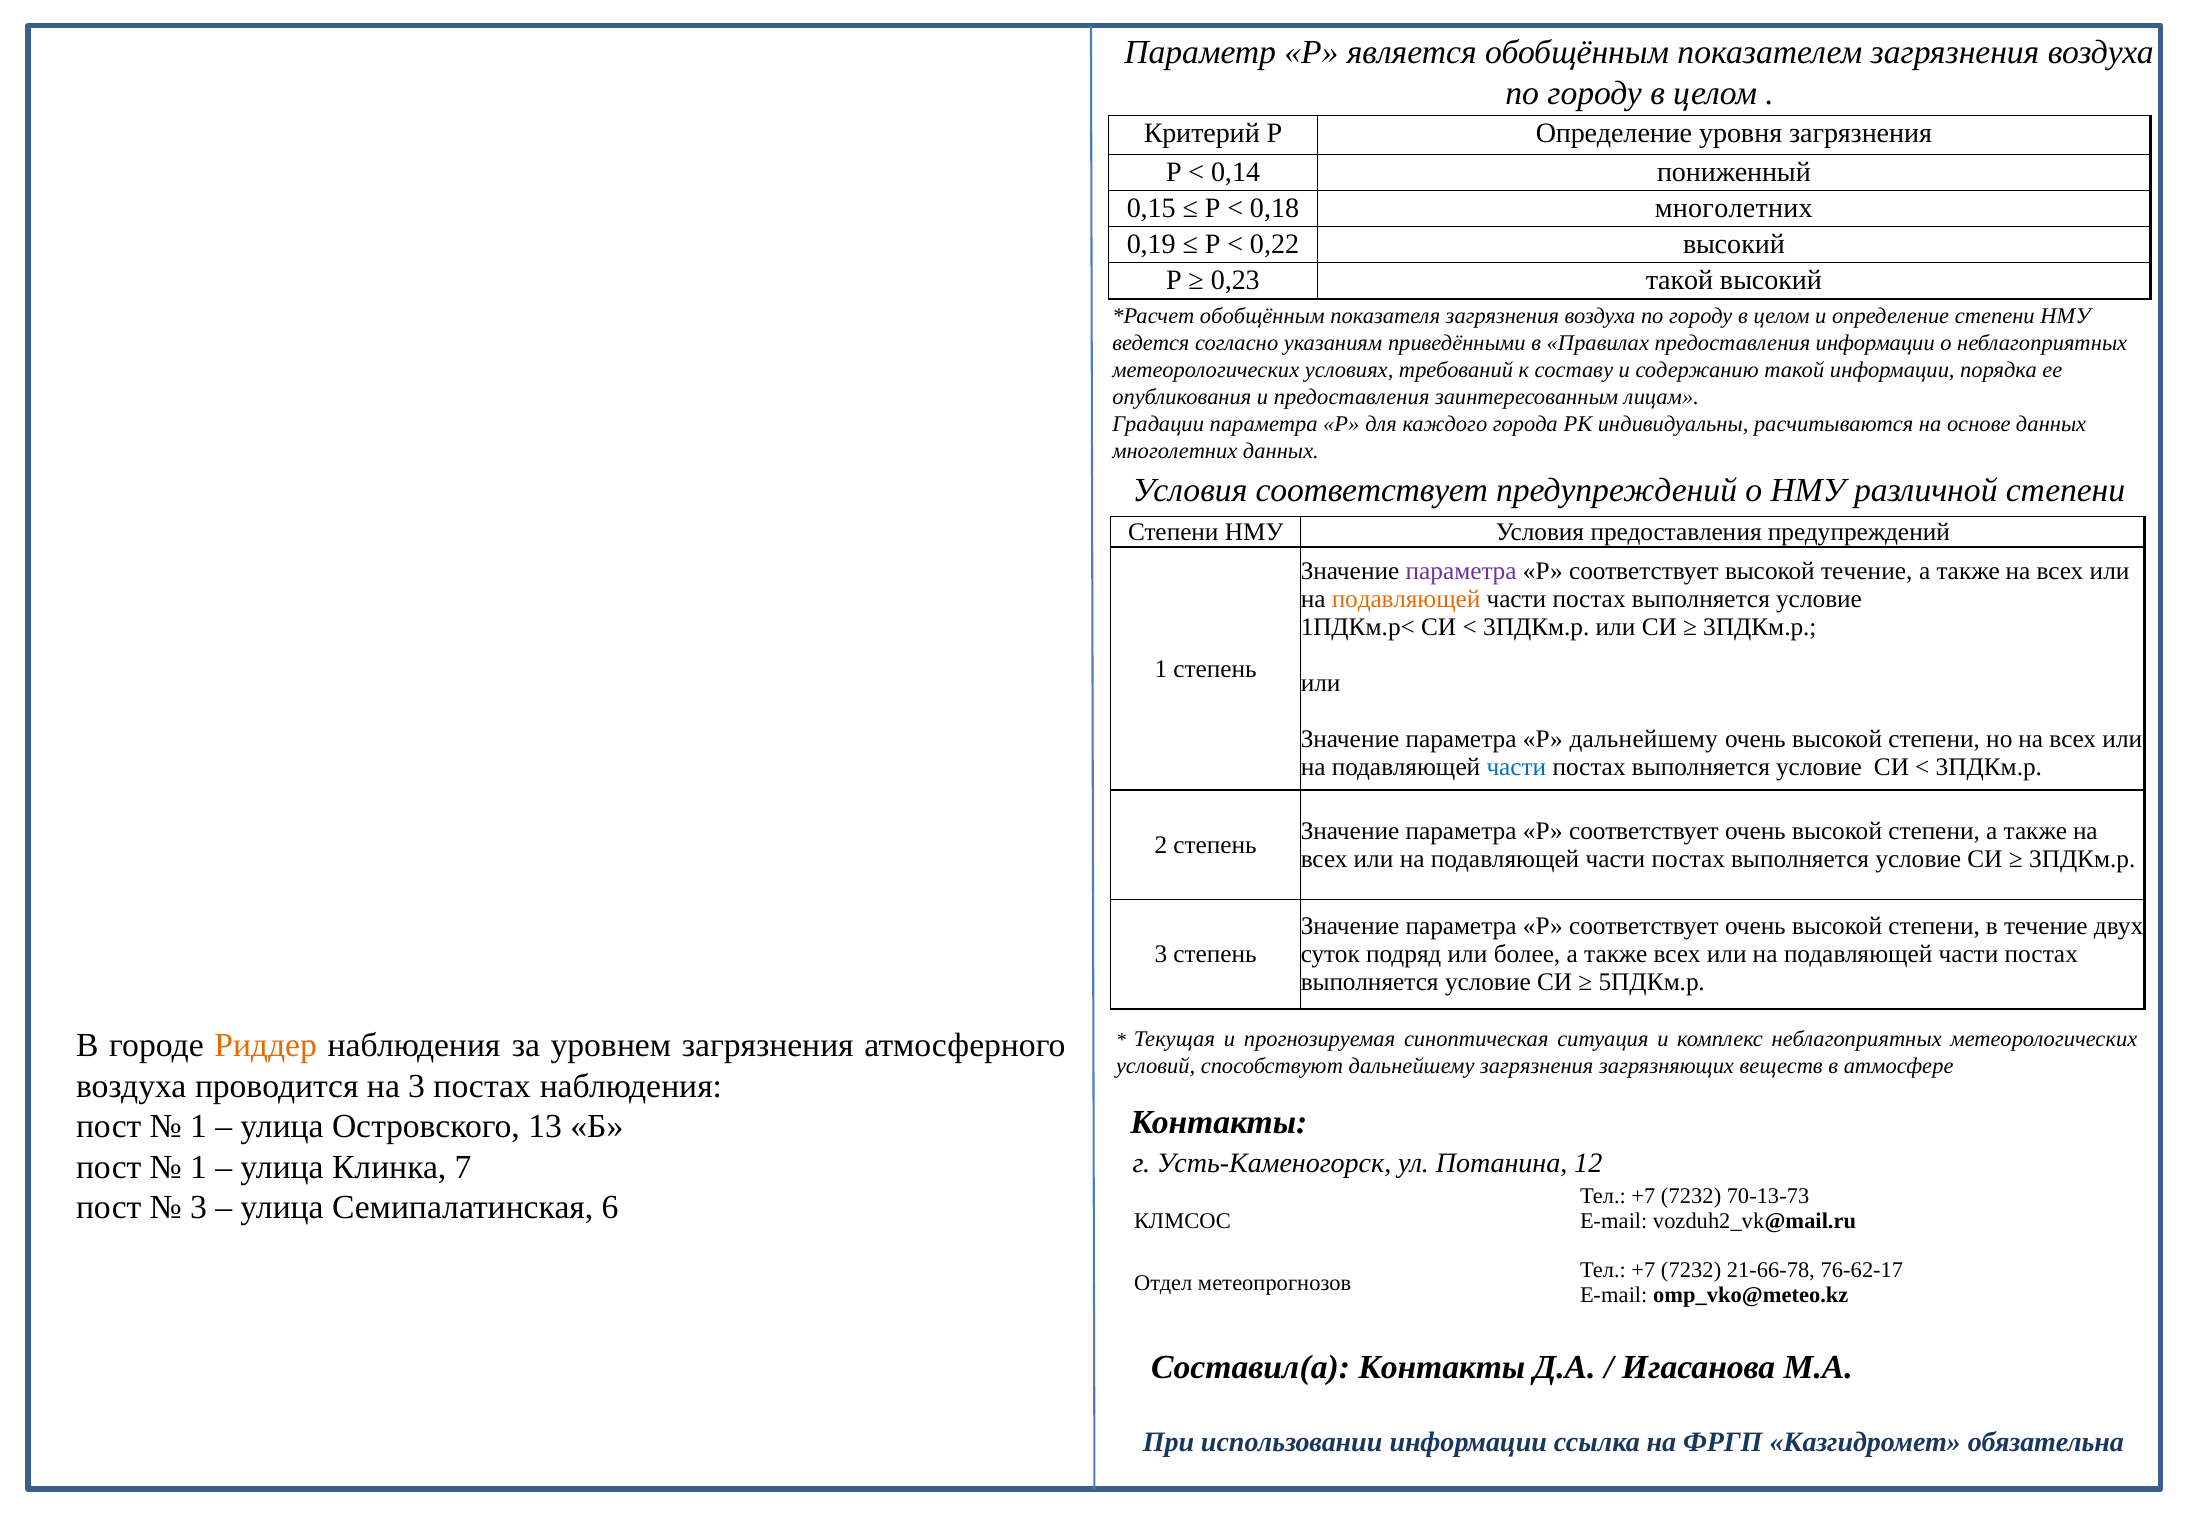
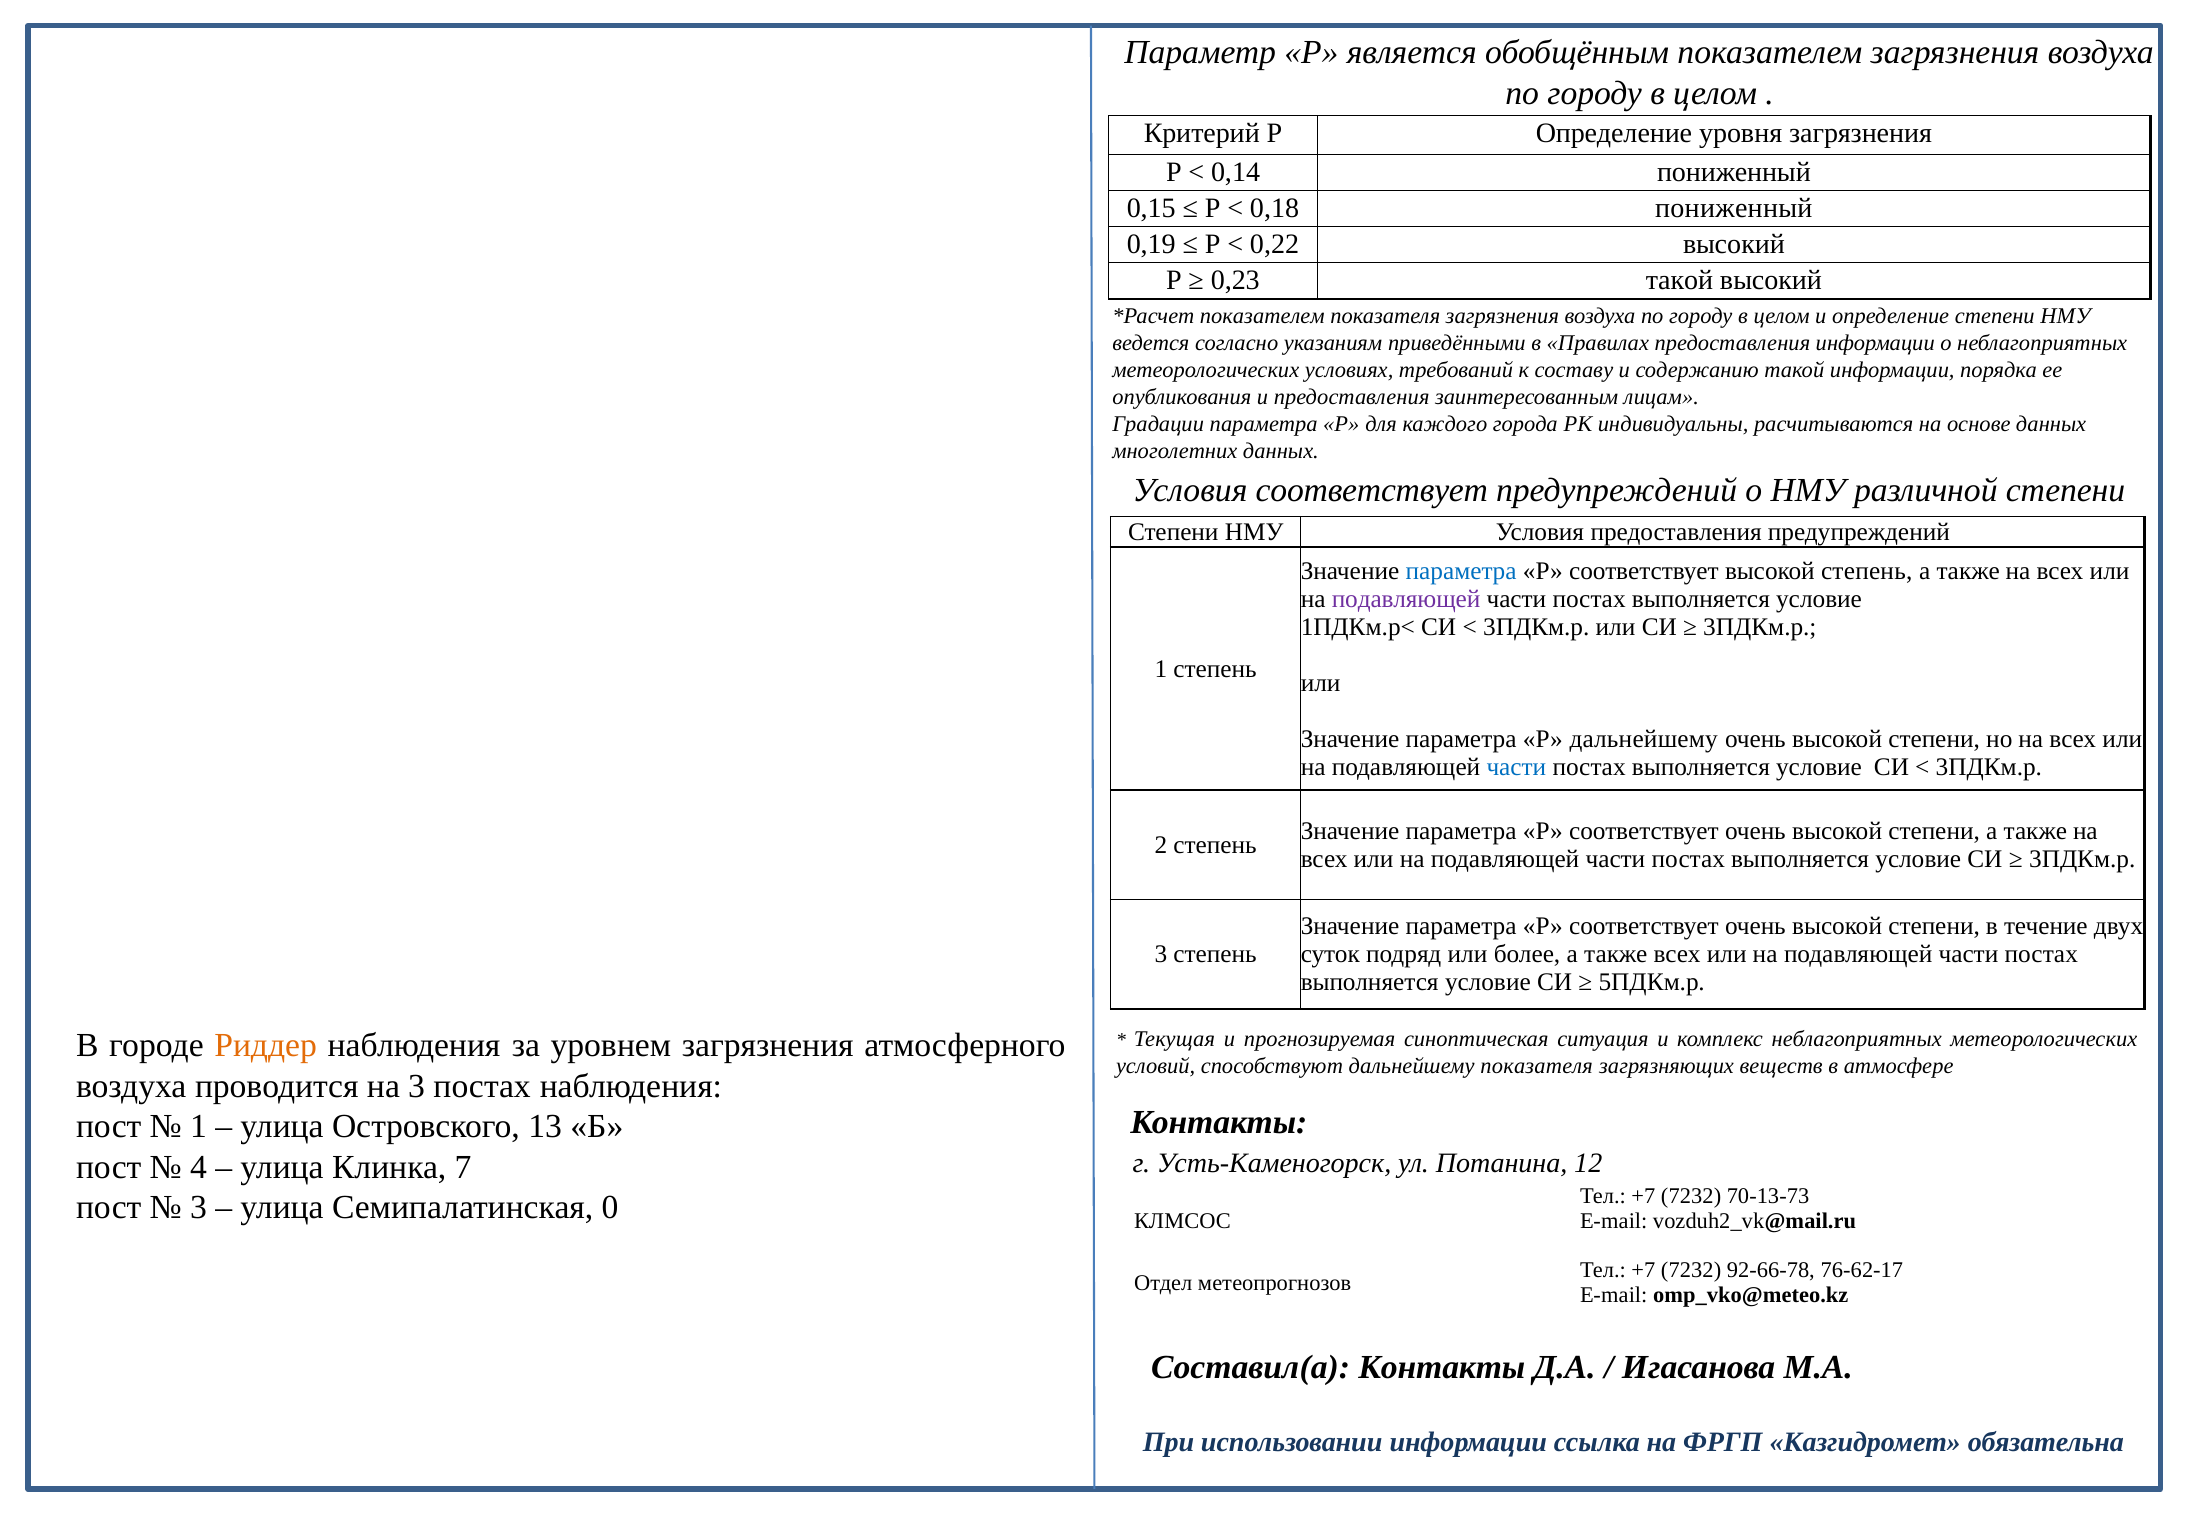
0,18 многолетних: многолетних -> пониженный
обобщённым at (1262, 316): обобщённым -> показателем
параметра at (1461, 571) colour: purple -> blue
высокой течение: течение -> степень
подавляющей at (1406, 599) colour: orange -> purple
дальнейшему загрязнения: загрязнения -> показателя
1 at (198, 1167): 1 -> 4
6: 6 -> 0
21-66-78: 21-66-78 -> 92-66-78
